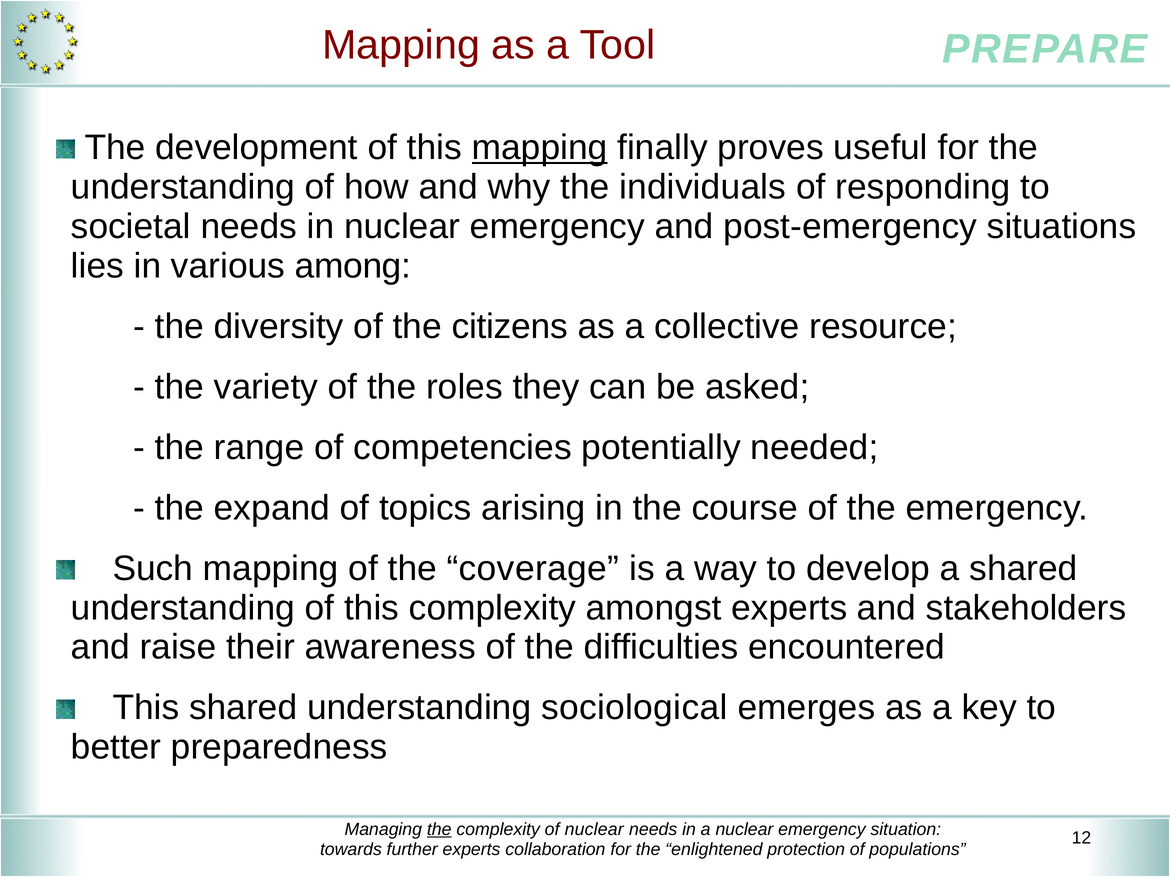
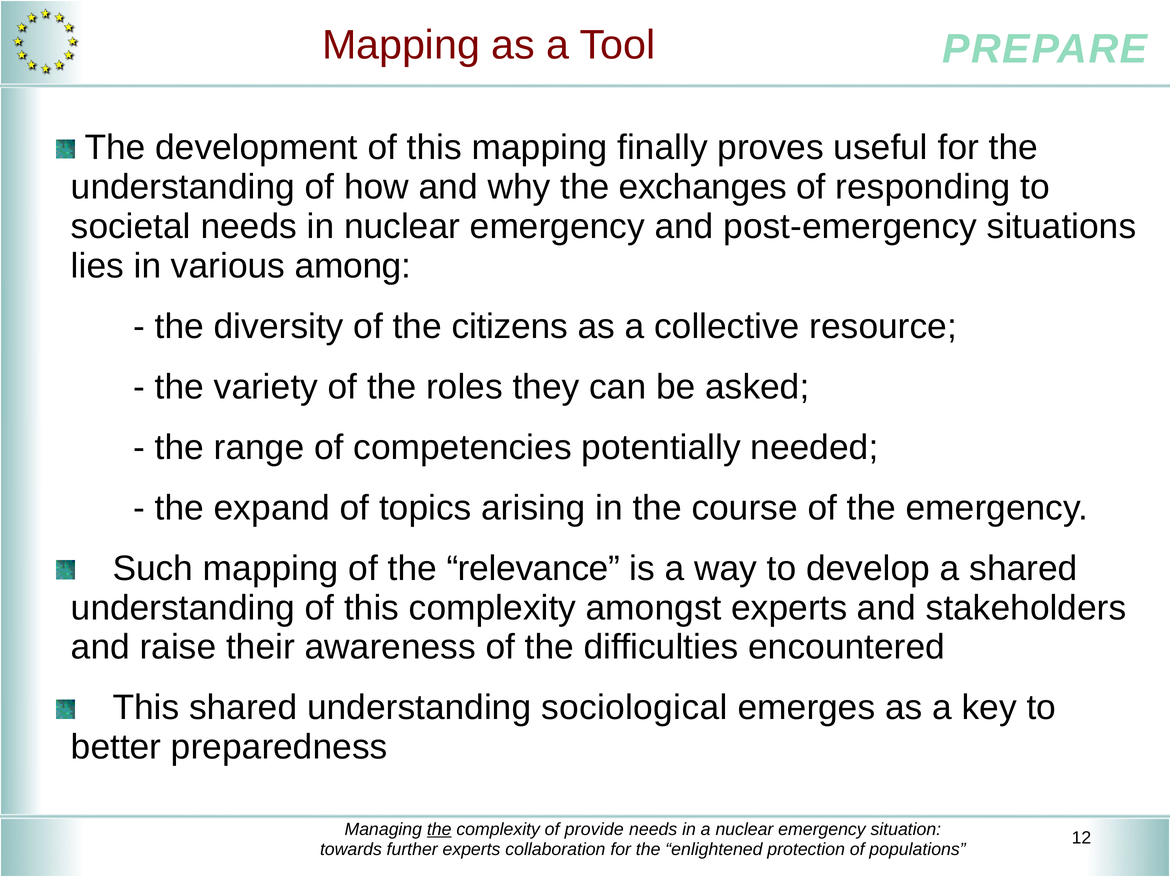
mapping at (540, 148) underline: present -> none
individuals: individuals -> exchanges
coverage: coverage -> relevance
of nuclear: nuclear -> provide
